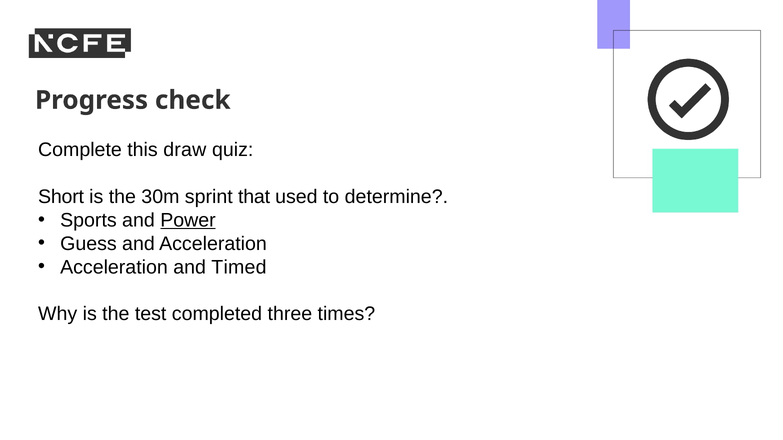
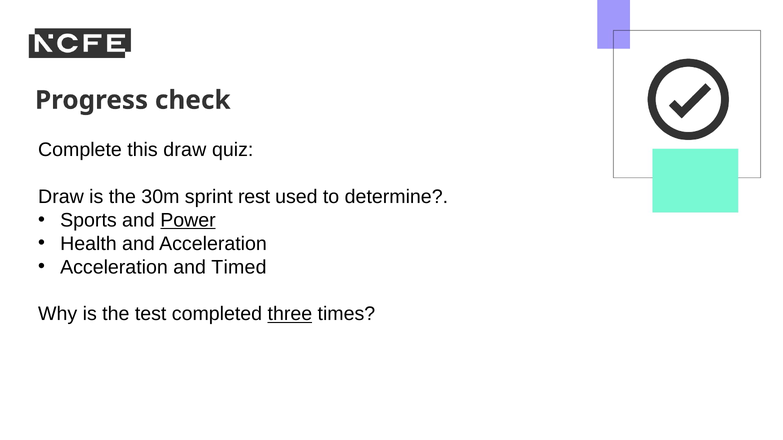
Short at (61, 197): Short -> Draw
that: that -> rest
Guess: Guess -> Health
three underline: none -> present
